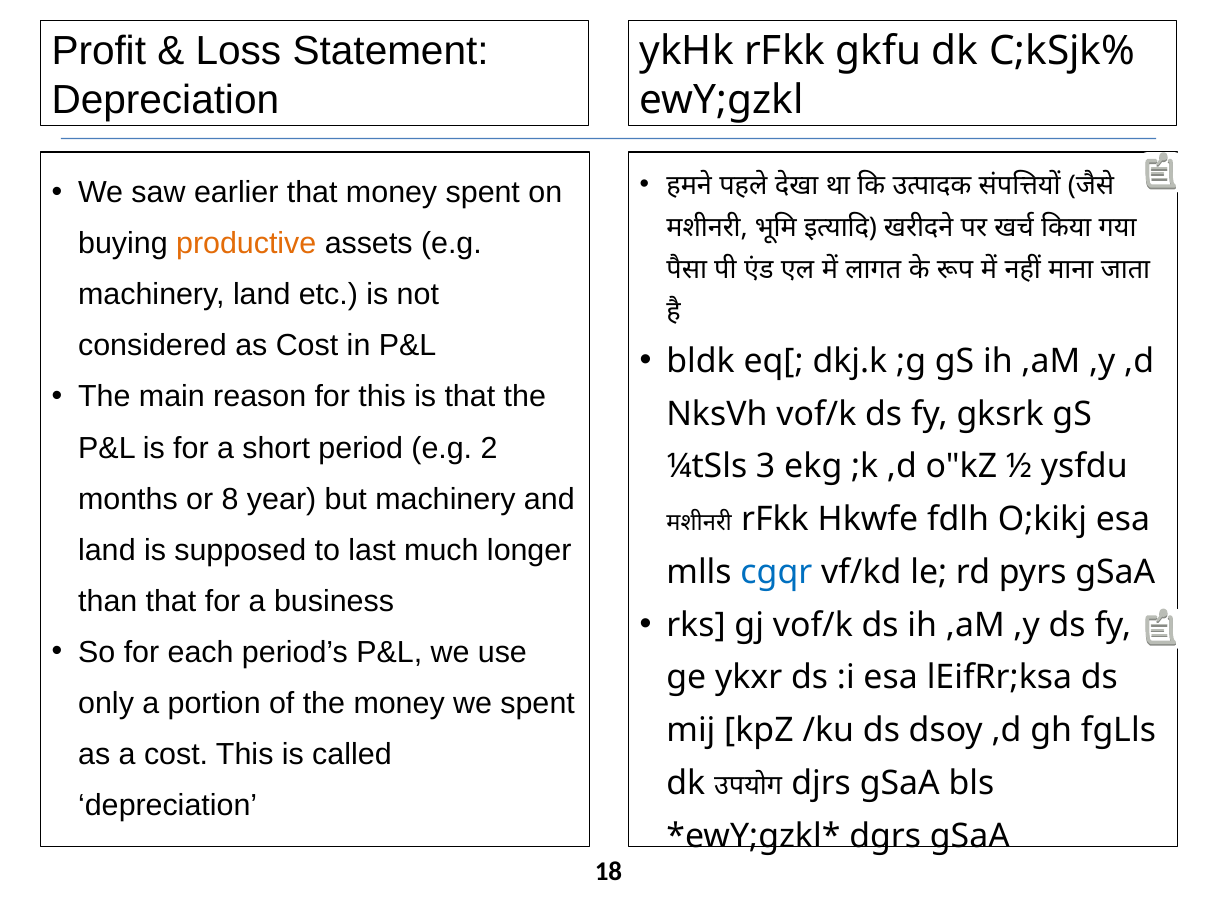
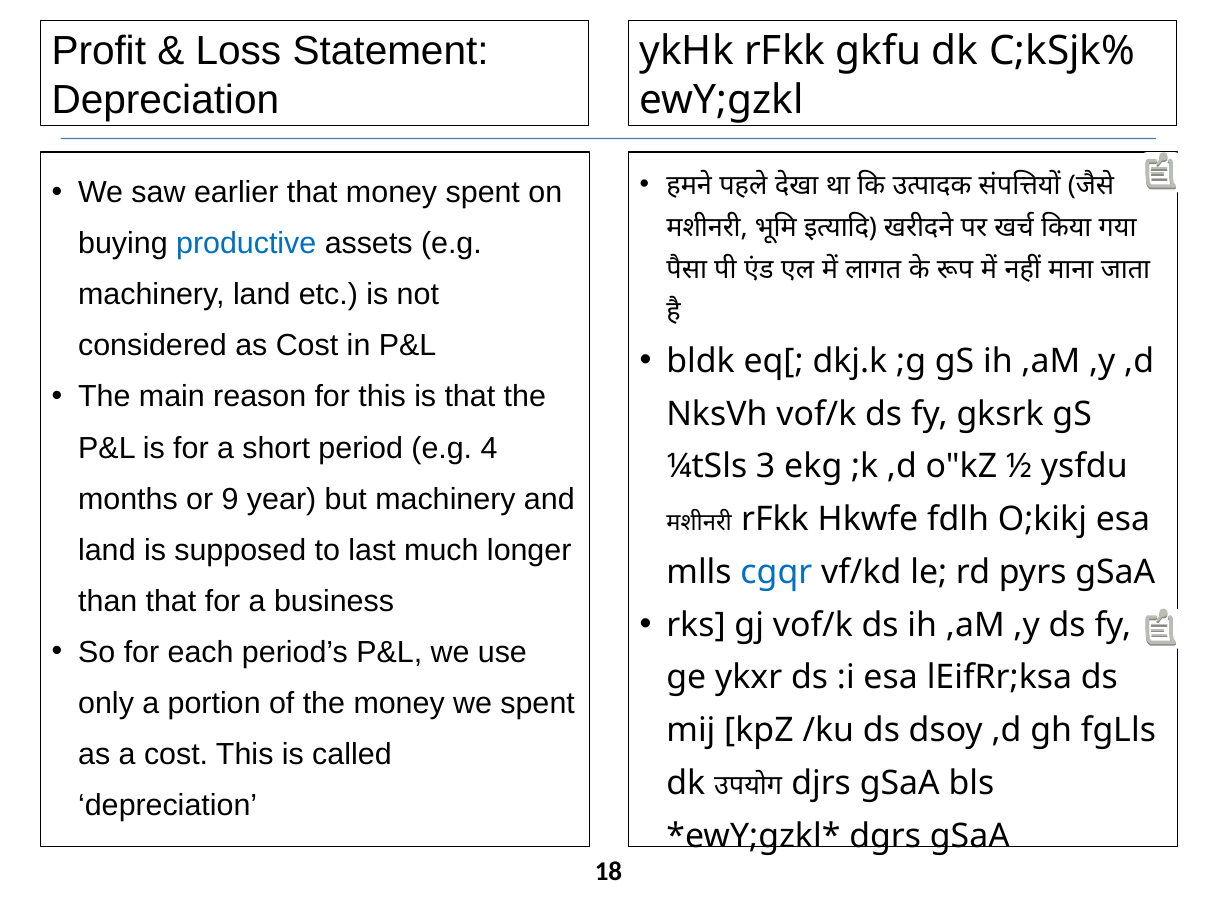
productive colour: orange -> blue
2: 2 -> 4
8: 8 -> 9
